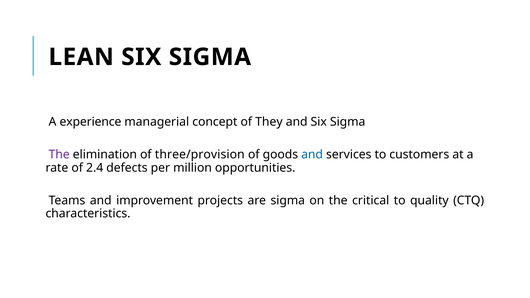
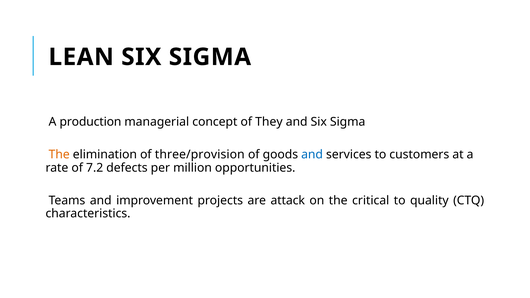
experience: experience -> production
The at (59, 155) colour: purple -> orange
2.4: 2.4 -> 7.2
are sigma: sigma -> attack
